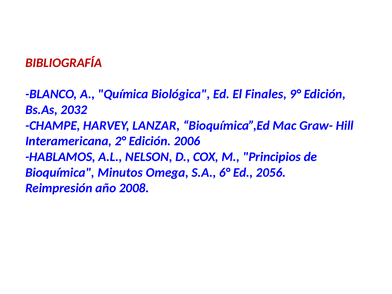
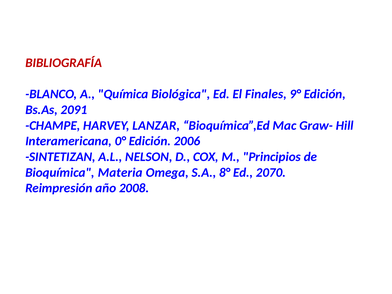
2032: 2032 -> 2091
2°: 2° -> 0°
HABLAMOS: HABLAMOS -> SINTETIZAN
Minutos: Minutos -> Materia
6°: 6° -> 8°
2056: 2056 -> 2070
